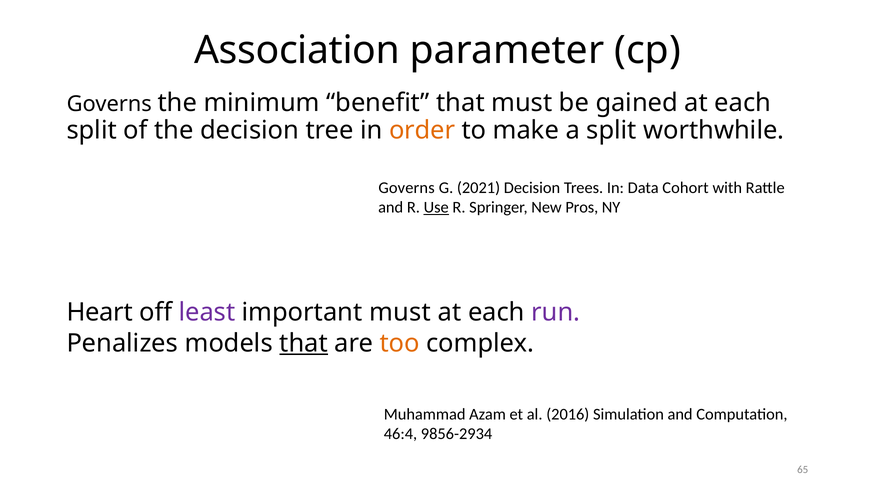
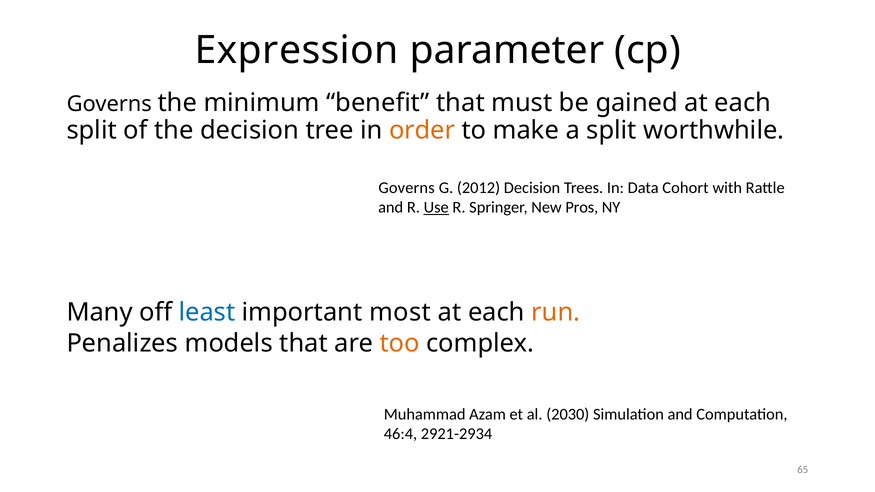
Association: Association -> Expression
2021: 2021 -> 2012
Heart: Heart -> Many
least colour: purple -> blue
important must: must -> most
run colour: purple -> orange
that at (304, 343) underline: present -> none
2016: 2016 -> 2030
9856-2934: 9856-2934 -> 2921-2934
